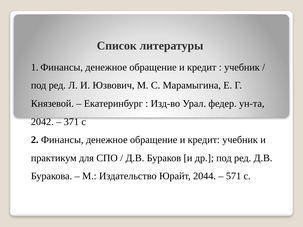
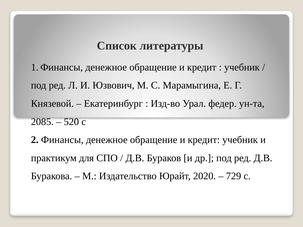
2042: 2042 -> 2085
371: 371 -> 520
2044: 2044 -> 2020
571: 571 -> 729
